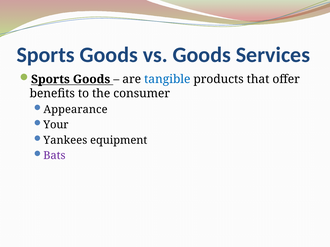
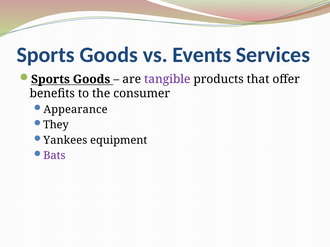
vs Goods: Goods -> Events
tangible colour: blue -> purple
Your: Your -> They
